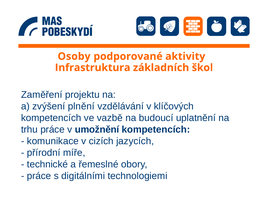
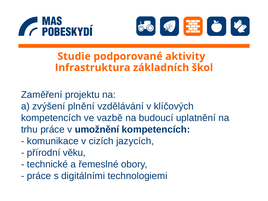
Osoby: Osoby -> Studie
míře: míře -> věku
